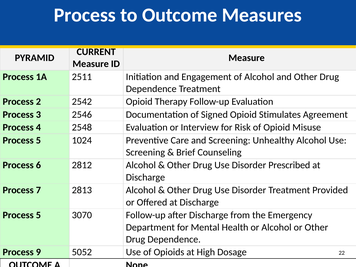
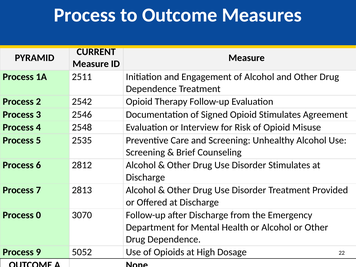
1024: 1024 -> 2535
Disorder Prescribed: Prescribed -> Stimulates
5 at (38, 215): 5 -> 0
